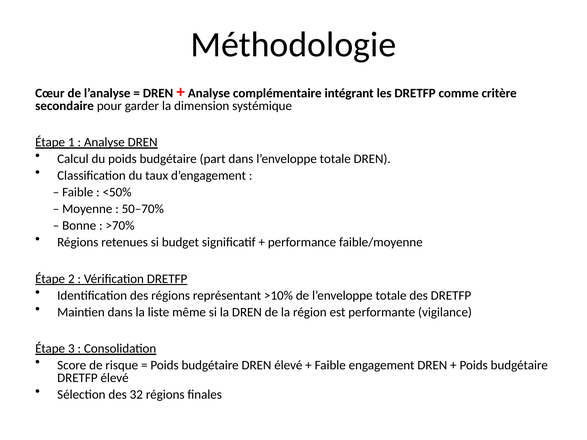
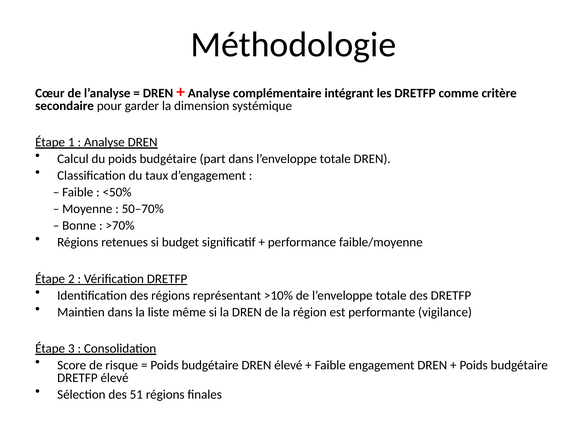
32: 32 -> 51
